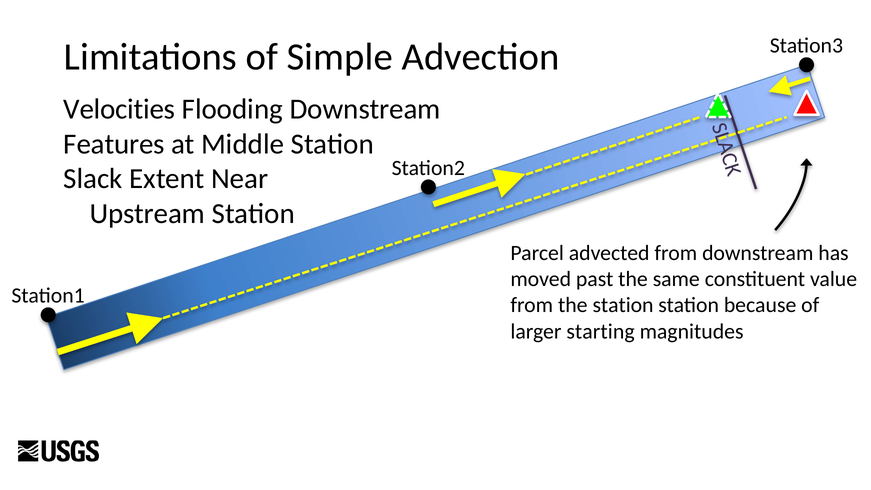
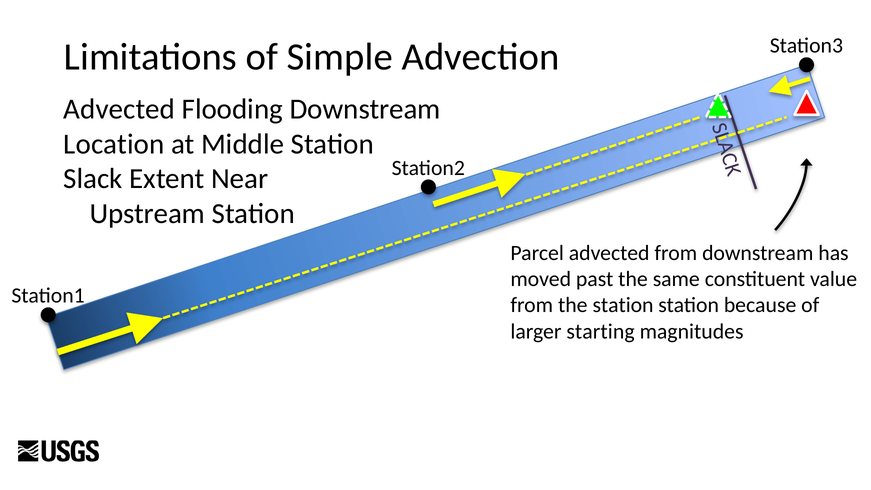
Velocities at (119, 109): Velocities -> Advected
Features: Features -> Location
